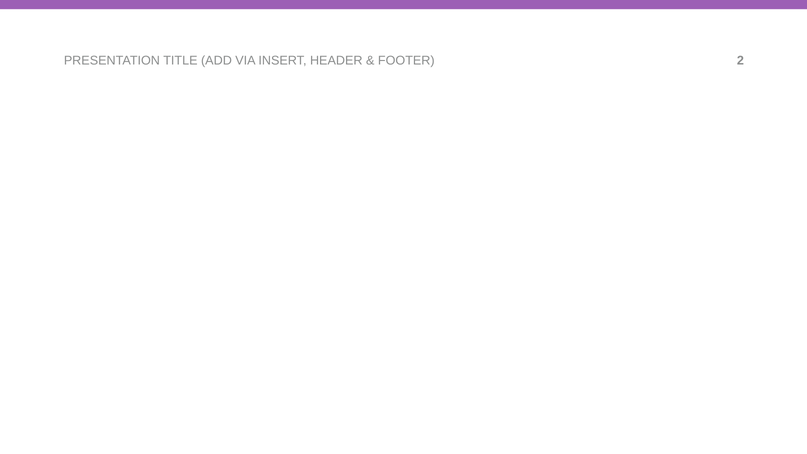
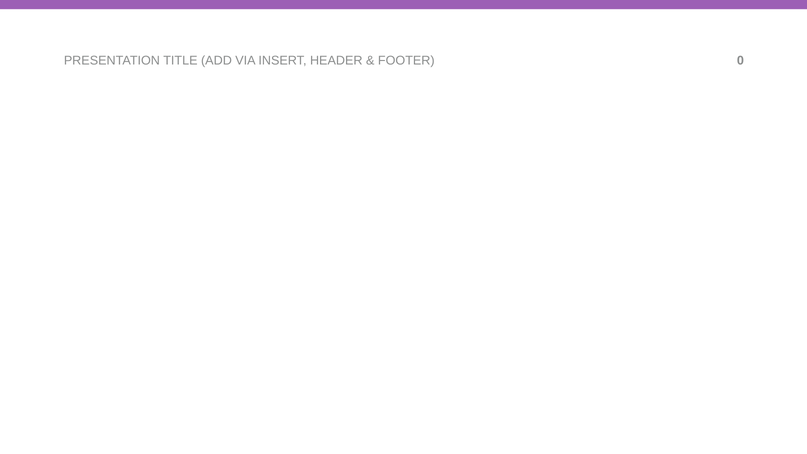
2: 2 -> 0
